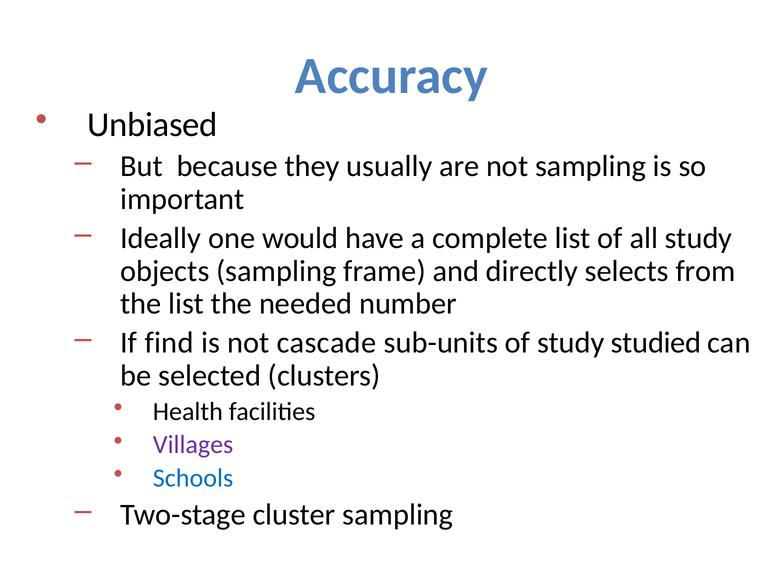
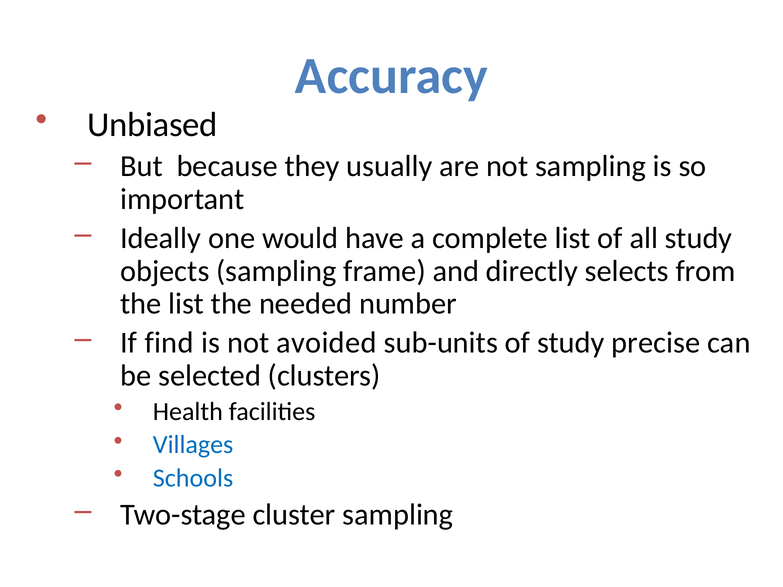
cascade: cascade -> avoided
studied: studied -> precise
Villages colour: purple -> blue
